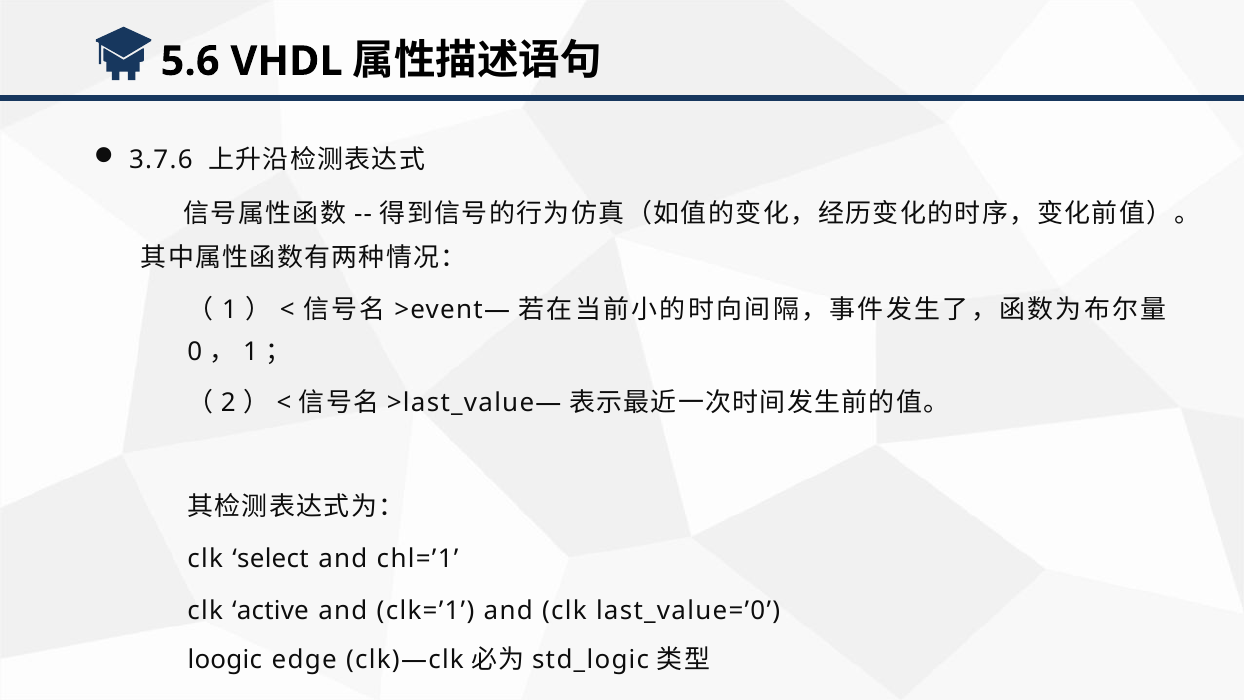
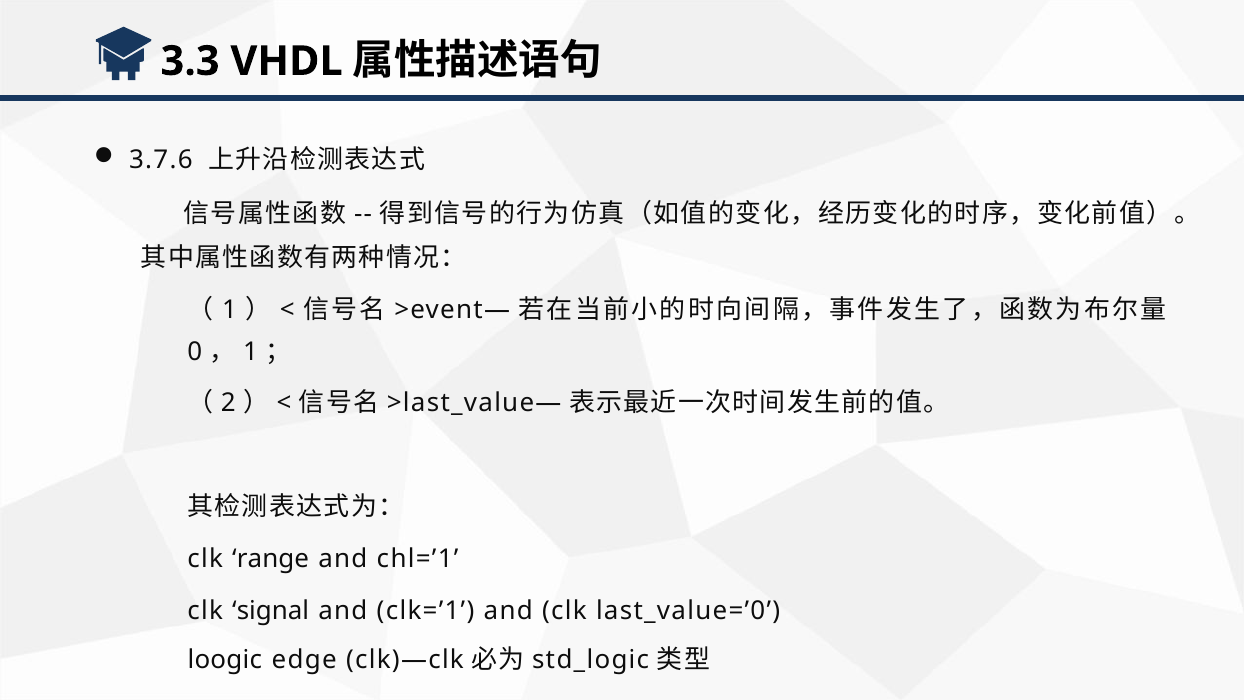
5.6: 5.6 -> 3.3
select: select -> range
active: active -> signal
